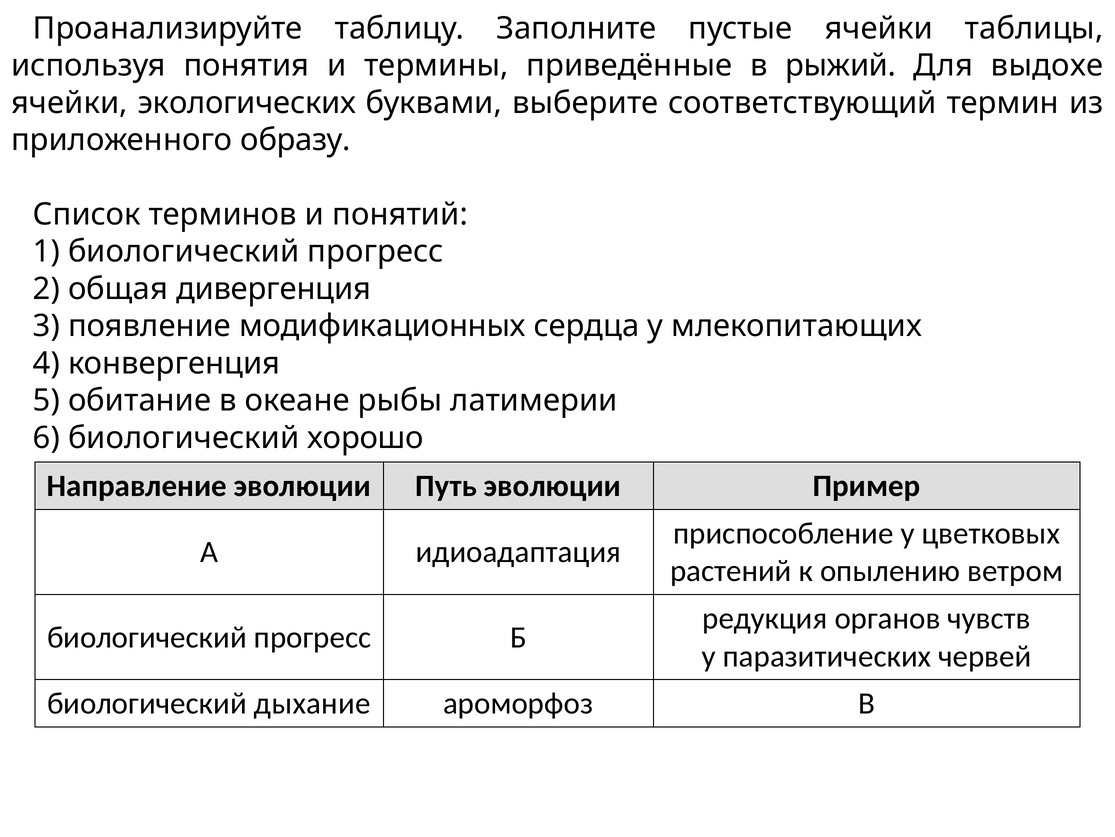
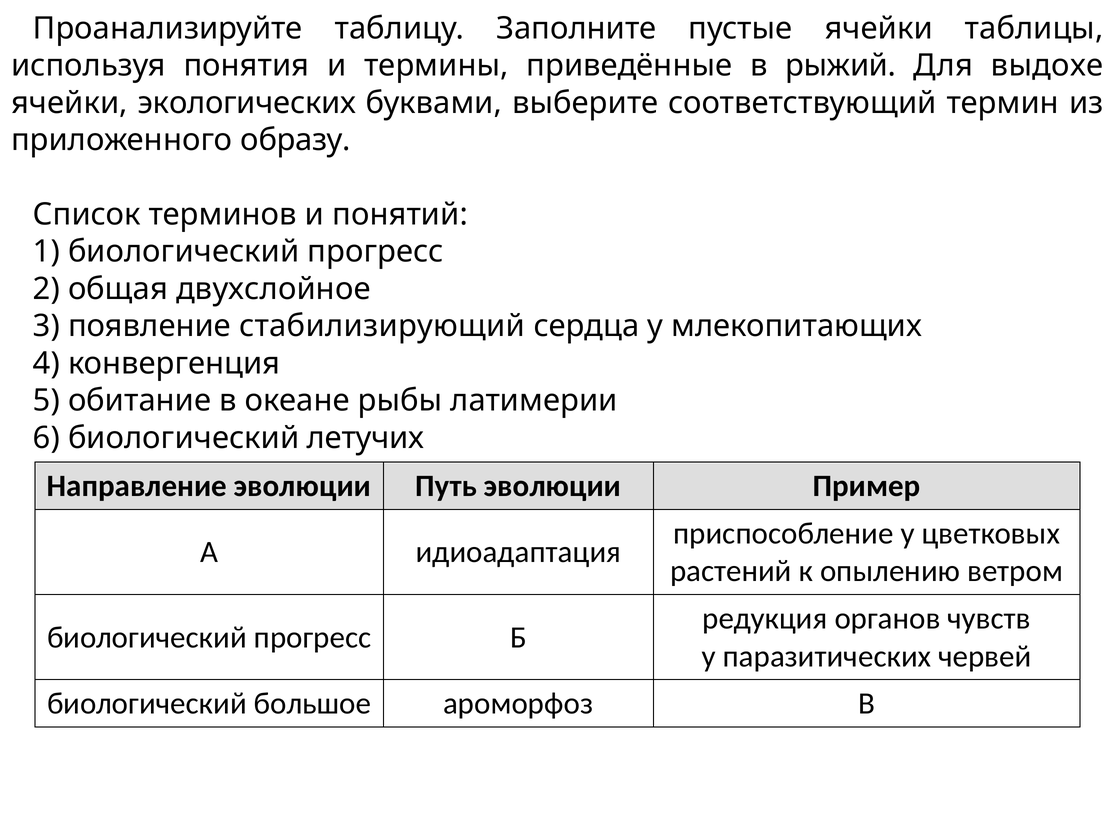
дивергенция: дивергенция -> двухслойное
модификационных: модификационных -> стабилизирующий
хорошо: хорошо -> летучих
дыхание: дыхание -> большое
